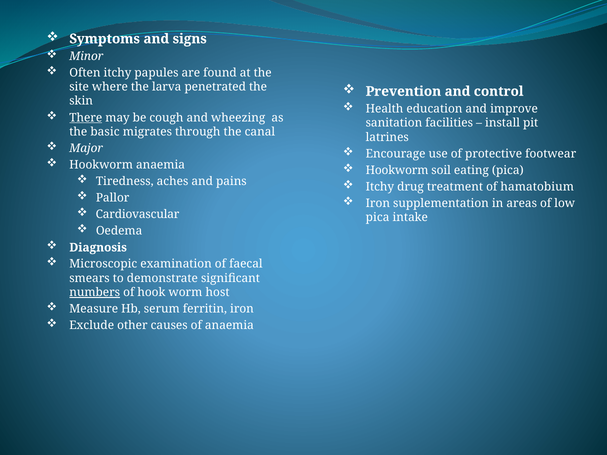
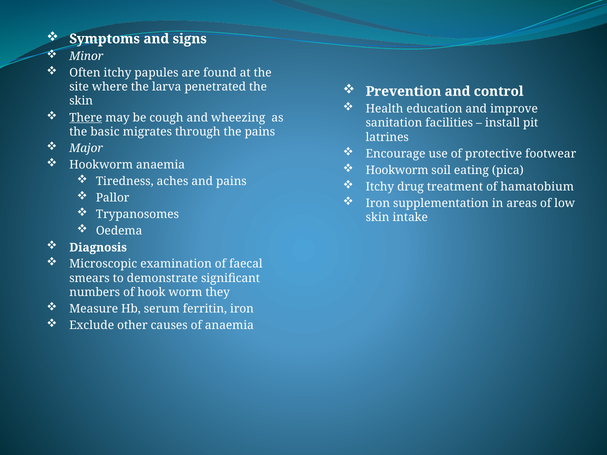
the canal: canal -> pains
Cardiovascular: Cardiovascular -> Trypanosomes
pica at (378, 218): pica -> skin
numbers underline: present -> none
host: host -> they
